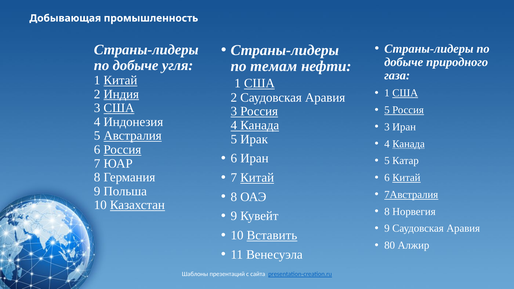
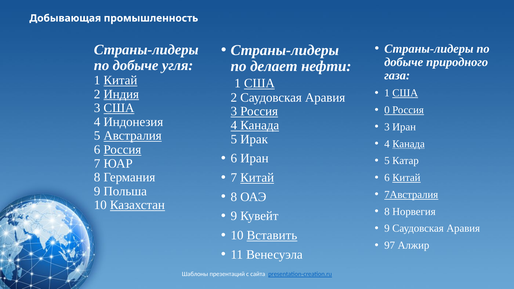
темам: темам -> делает
5 at (387, 110): 5 -> 0
80: 80 -> 97
